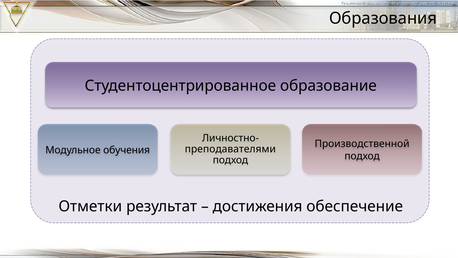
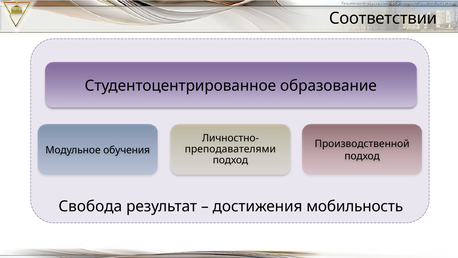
Образования: Образования -> Соответствии
Отметки: Отметки -> Свобода
обеспечение: обеспечение -> мобильность
